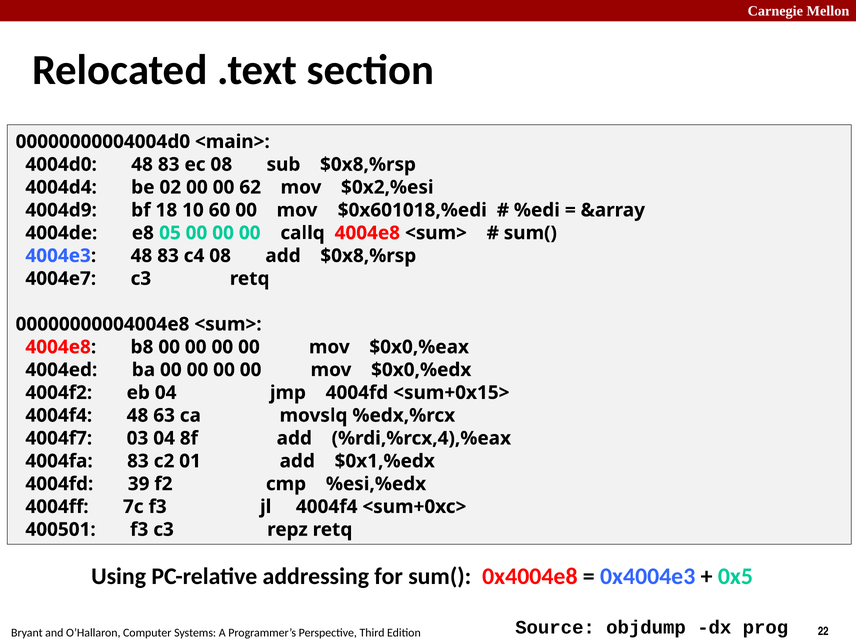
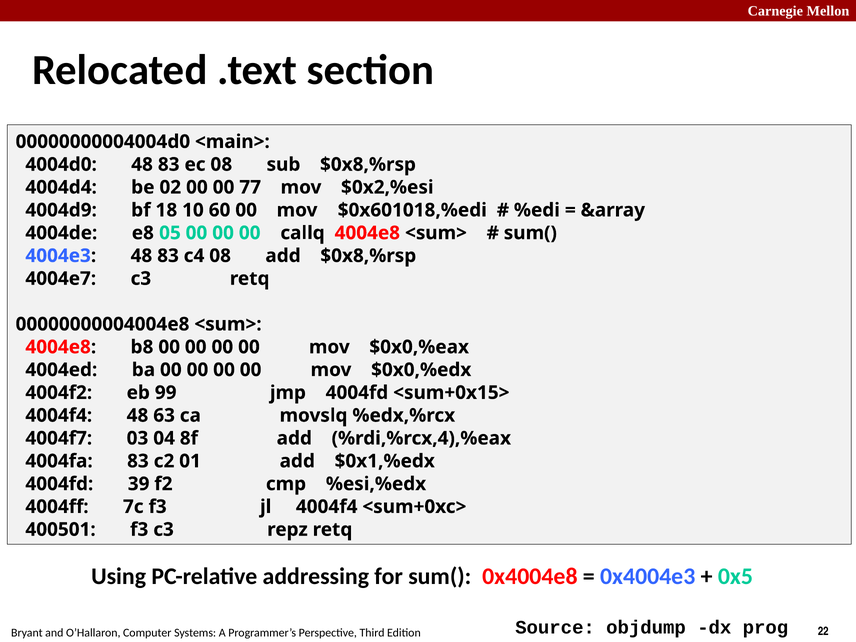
62: 62 -> 77
eb 04: 04 -> 99
